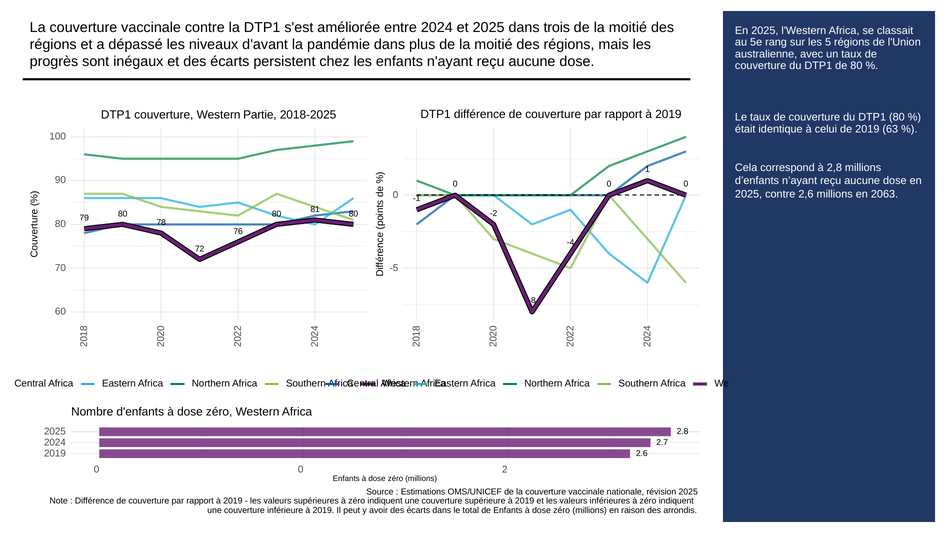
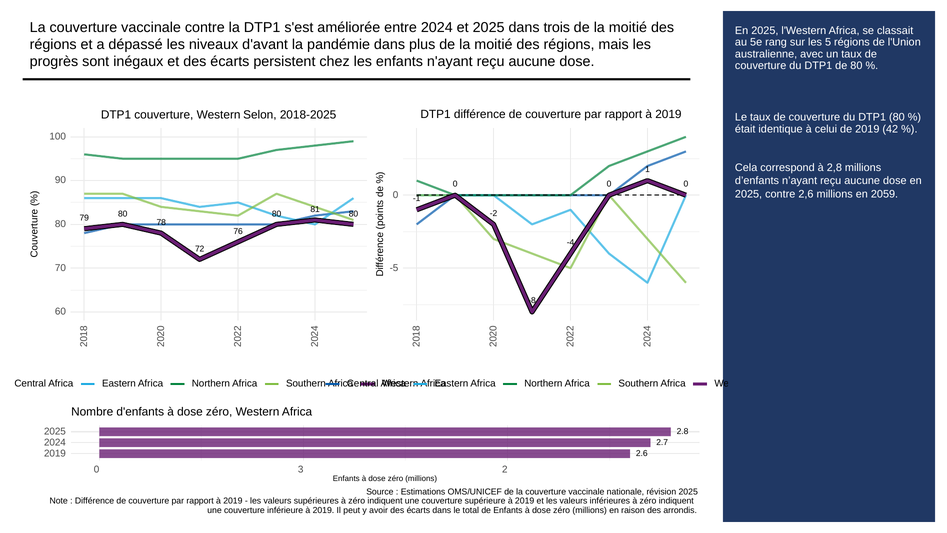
Partie: Partie -> Selon
63: 63 -> 42
2063: 2063 -> 2059
0 0: 0 -> 3
